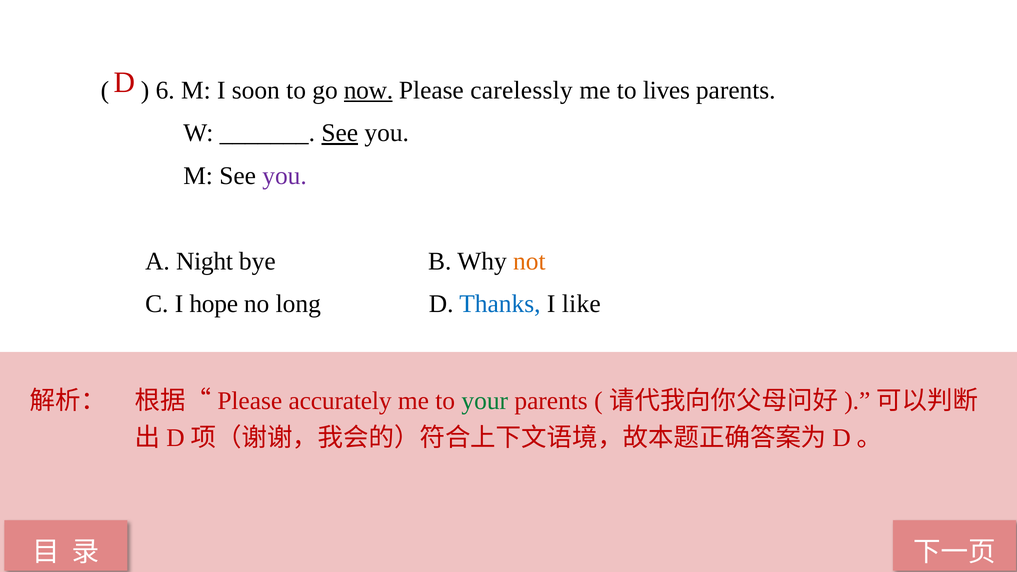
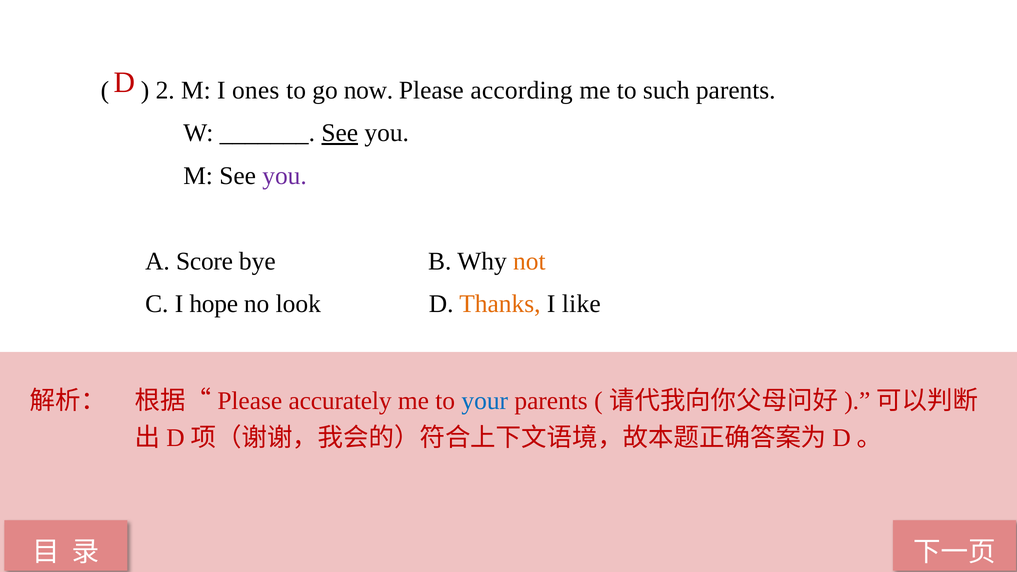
6: 6 -> 2
soon: soon -> ones
now underline: present -> none
carelessly: carelessly -> according
lives: lives -> such
Night: Night -> Score
long: long -> look
Thanks colour: blue -> orange
your colour: green -> blue
